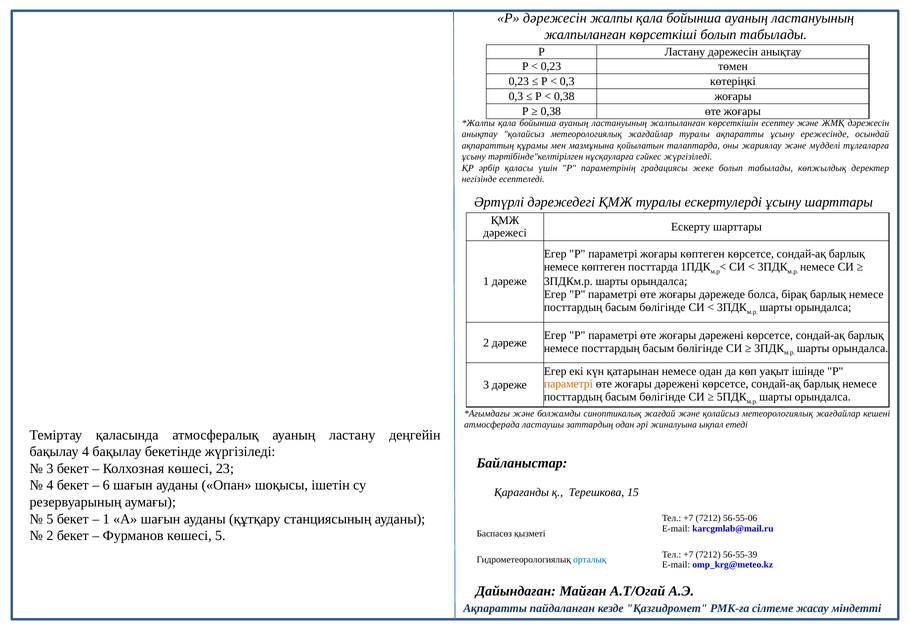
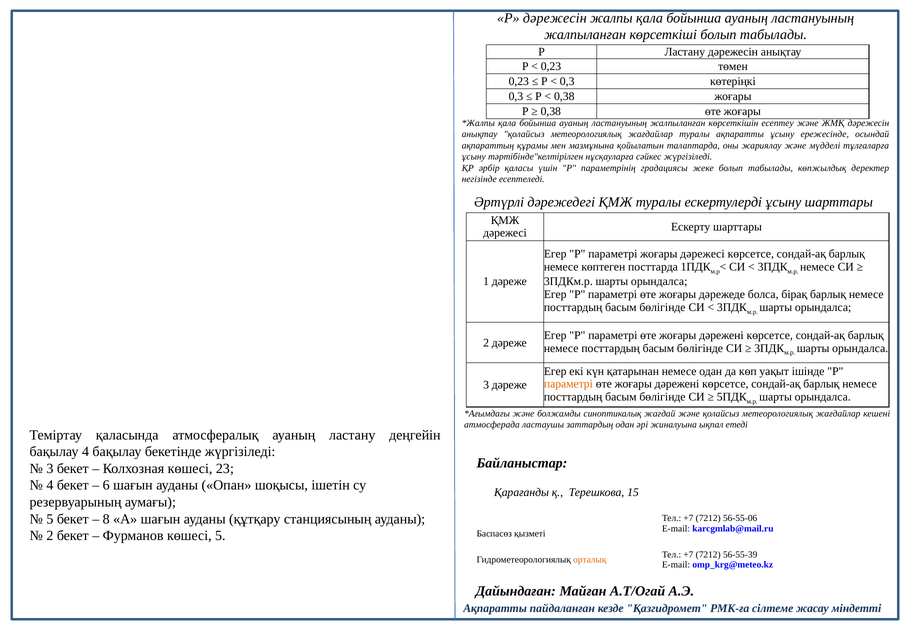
жоғары көптеген: көптеген -> дәрежесі
1 at (106, 519): 1 -> 8
орталық colour: blue -> orange
